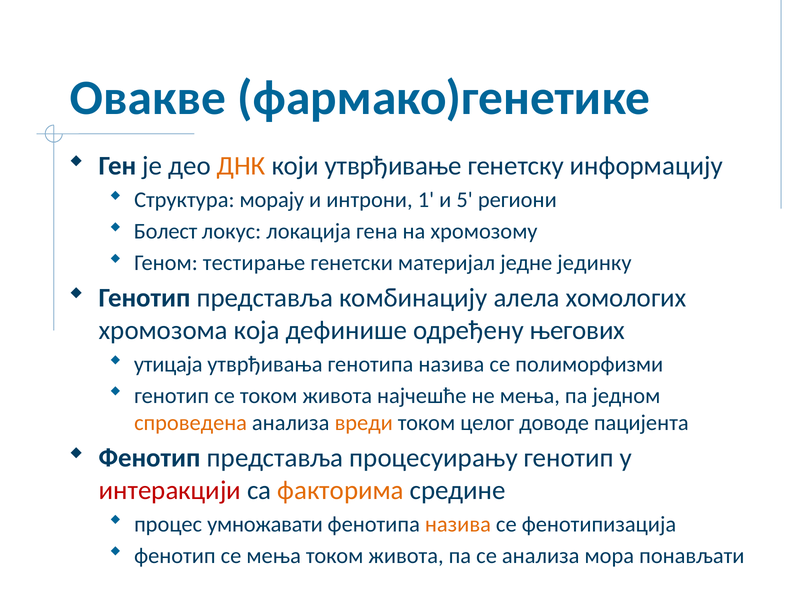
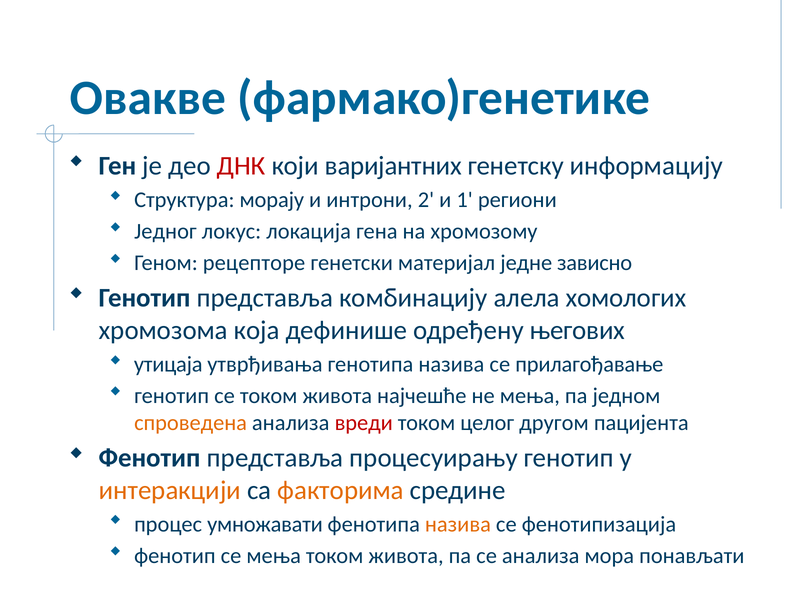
ДНК colour: orange -> red
утврђивање: утврђивање -> варијантних
1: 1 -> 2
5: 5 -> 1
Болест: Болест -> Једног
тестирање: тестирање -> рецепторе
јединку: јединку -> зависно
полиморфизми: полиморфизми -> прилагођавање
вреди colour: orange -> red
доводе: доводе -> другом
интеракцији colour: red -> orange
